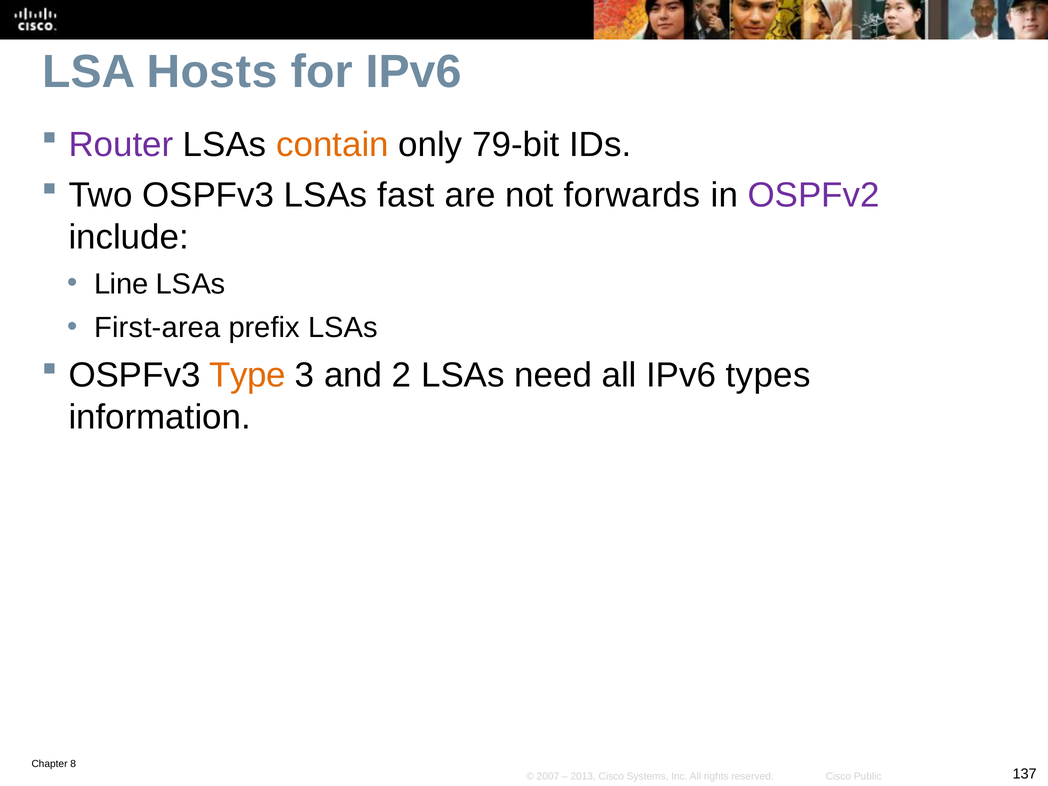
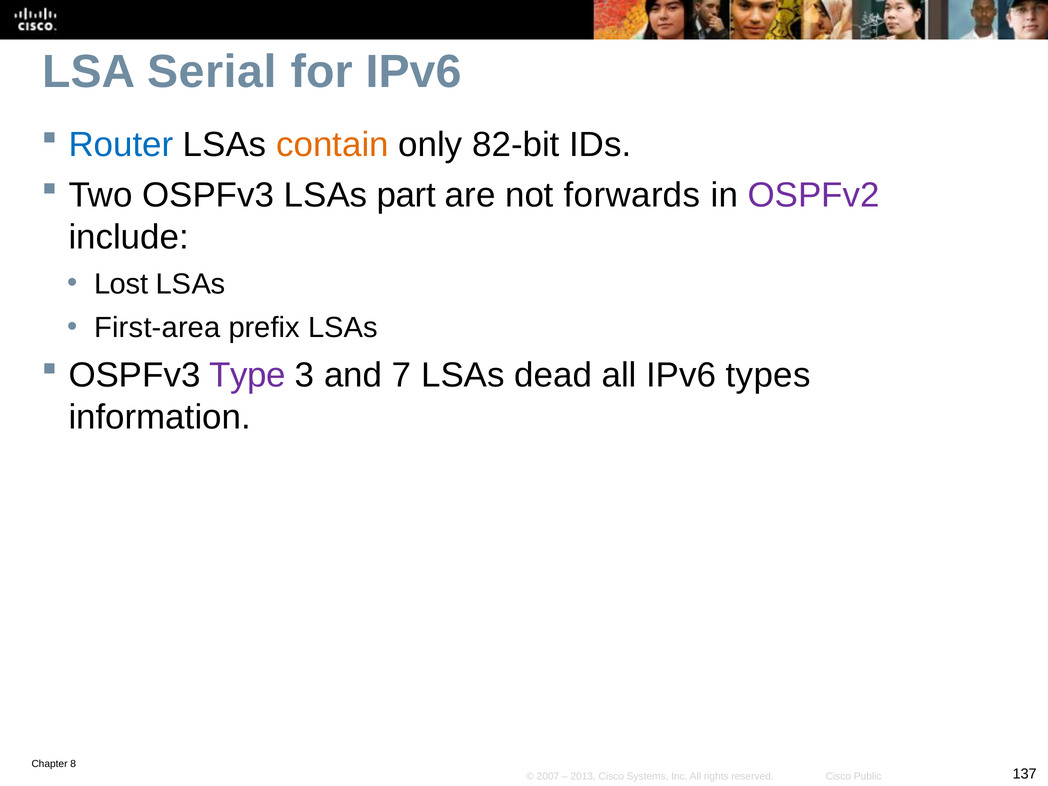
Hosts: Hosts -> Serial
Router colour: purple -> blue
79-bit: 79-bit -> 82-bit
fast: fast -> part
Line: Line -> Lost
Type colour: orange -> purple
2: 2 -> 7
need: need -> dead
